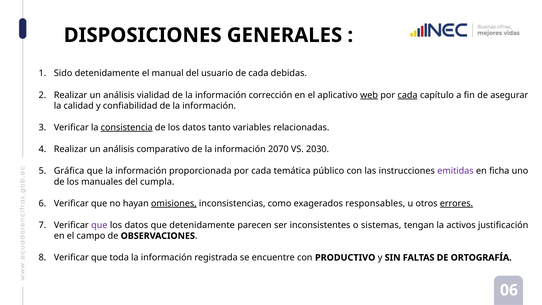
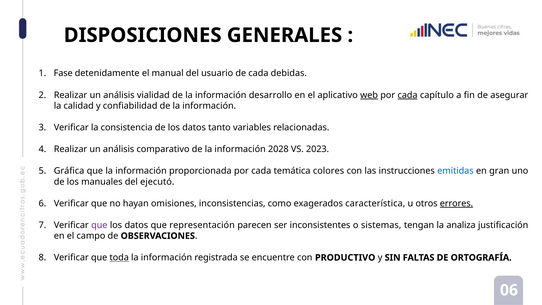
Sido: Sido -> Fase
corrección: corrección -> desarrollo
consistencia underline: present -> none
2070: 2070 -> 2028
2030: 2030 -> 2023
público: público -> colores
emitidas colour: purple -> blue
ficha: ficha -> gran
cumpla: cumpla -> ejecutó
omisiones underline: present -> none
responsables: responsables -> característica
que detenidamente: detenidamente -> representación
activos: activos -> analiza
toda underline: none -> present
